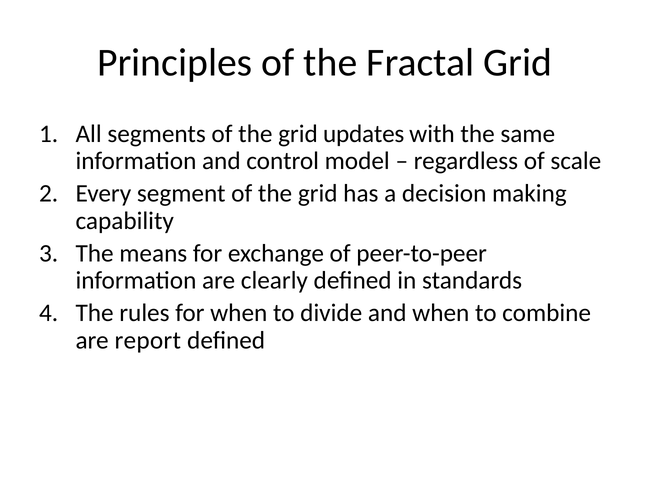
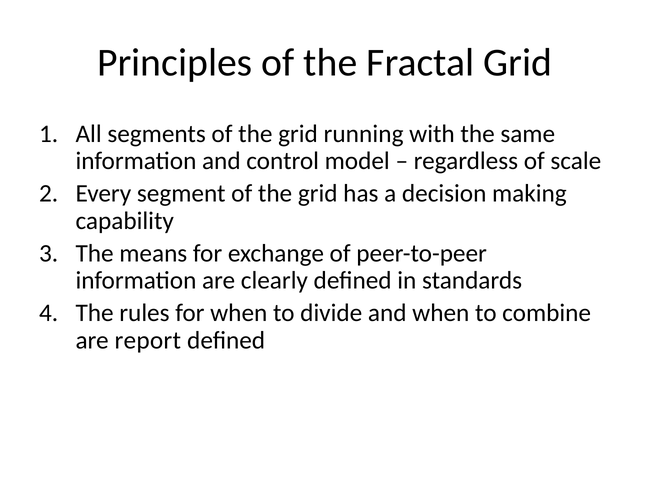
updates: updates -> running
